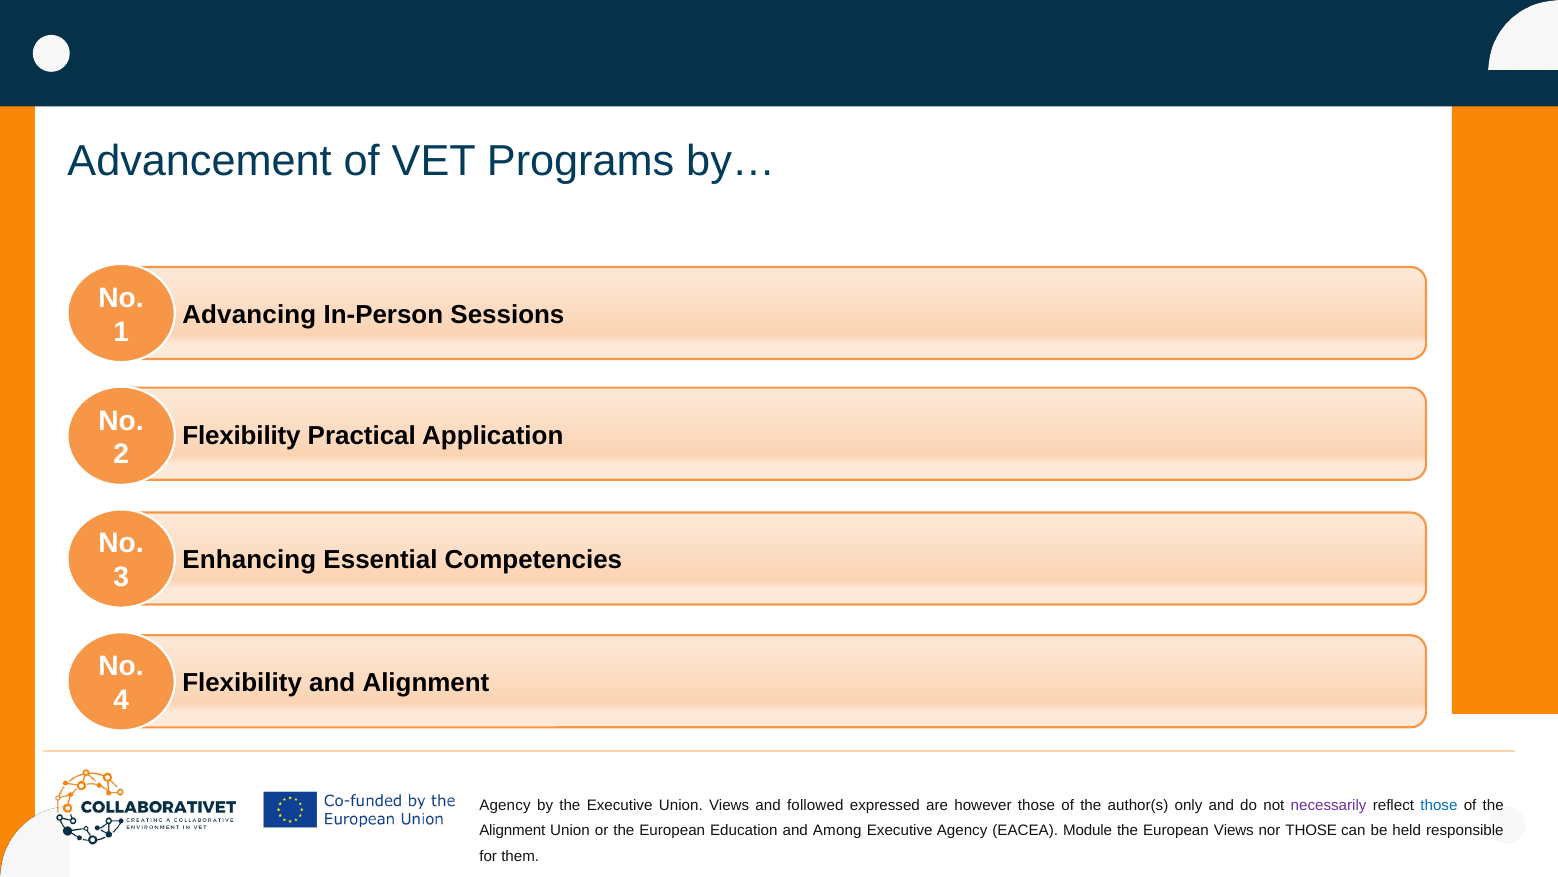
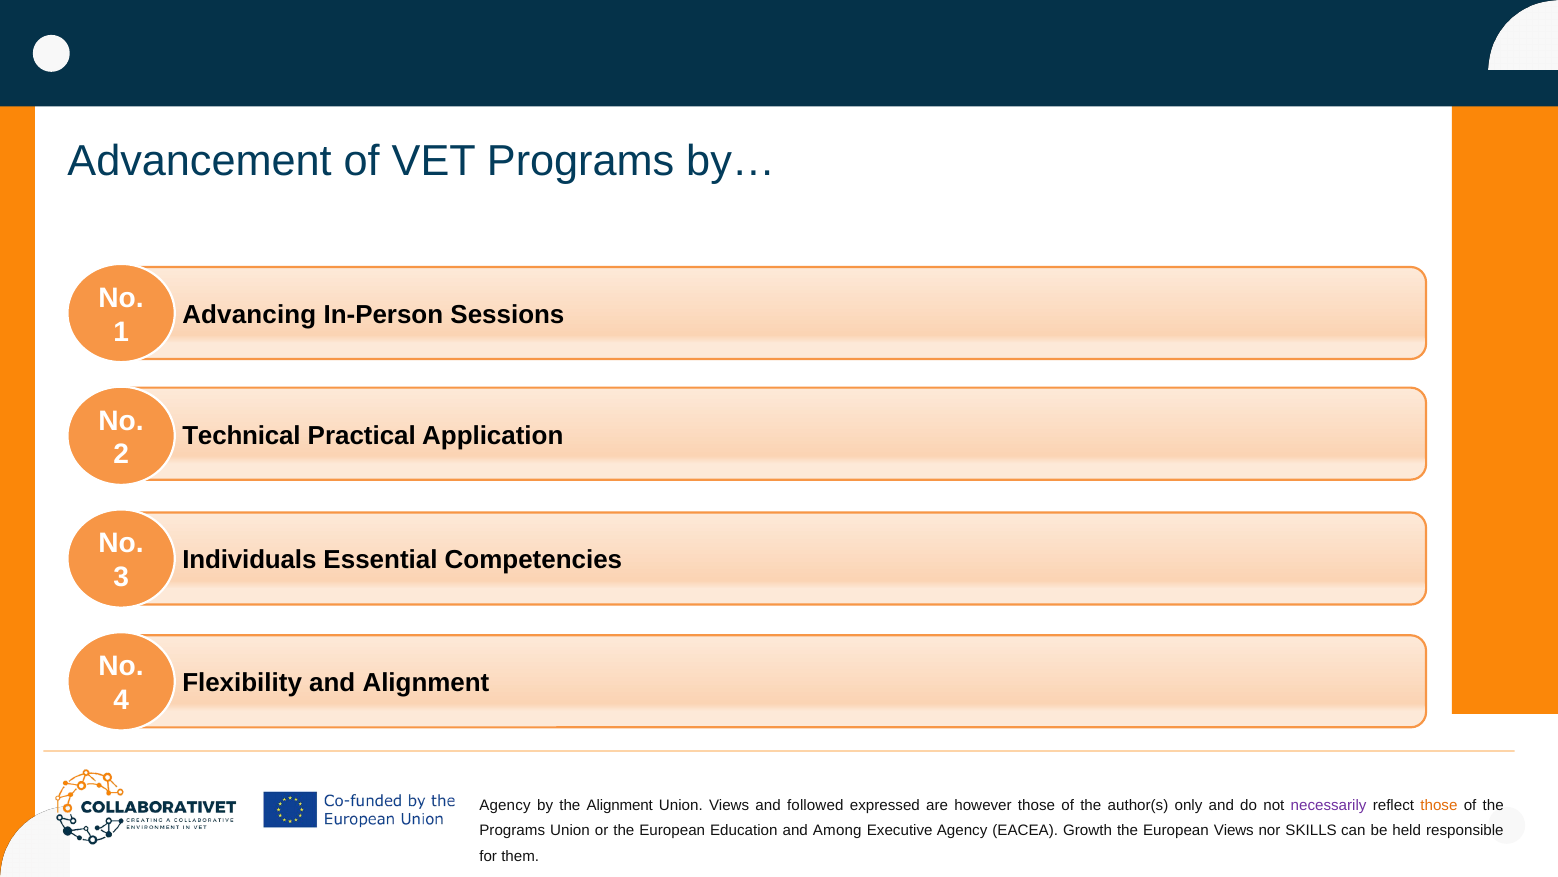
Flexibility at (241, 435): Flexibility -> Technical
Enhancing: Enhancing -> Individuals
the Executive: Executive -> Alignment
those at (1439, 805) colour: blue -> orange
Alignment at (512, 830): Alignment -> Programs
Module: Module -> Growth
nor THOSE: THOSE -> SKILLS
